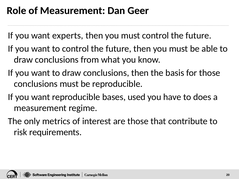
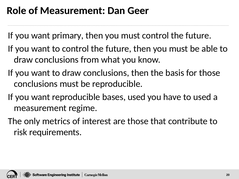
experts: experts -> primary
to does: does -> used
